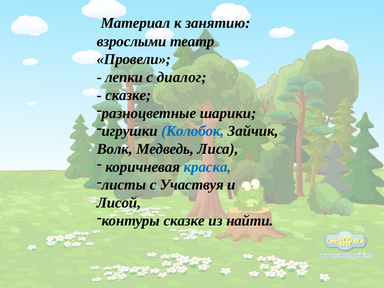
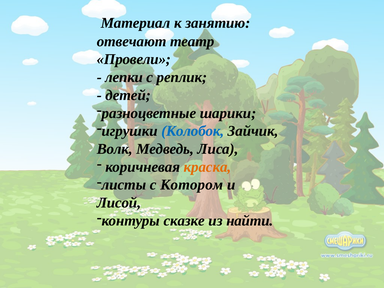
взрослыми: взрослыми -> отвечают
диалог: диалог -> реплик
сказке at (128, 95): сказке -> детей
краска colour: blue -> orange
Участвуя: Участвуя -> Котором
